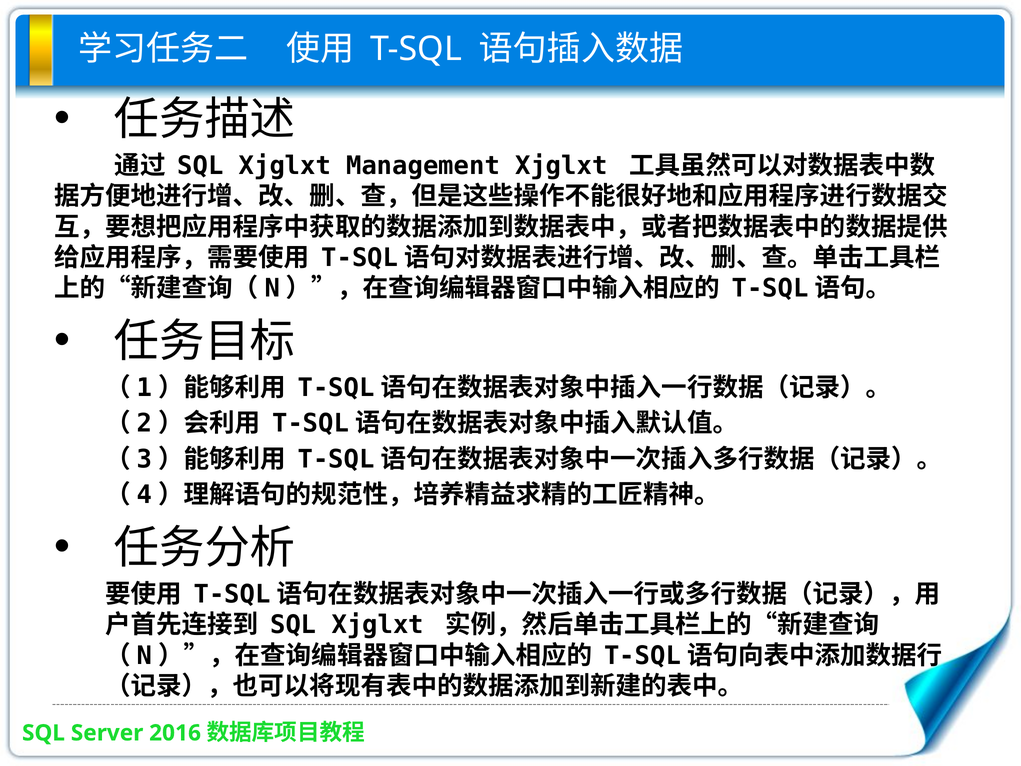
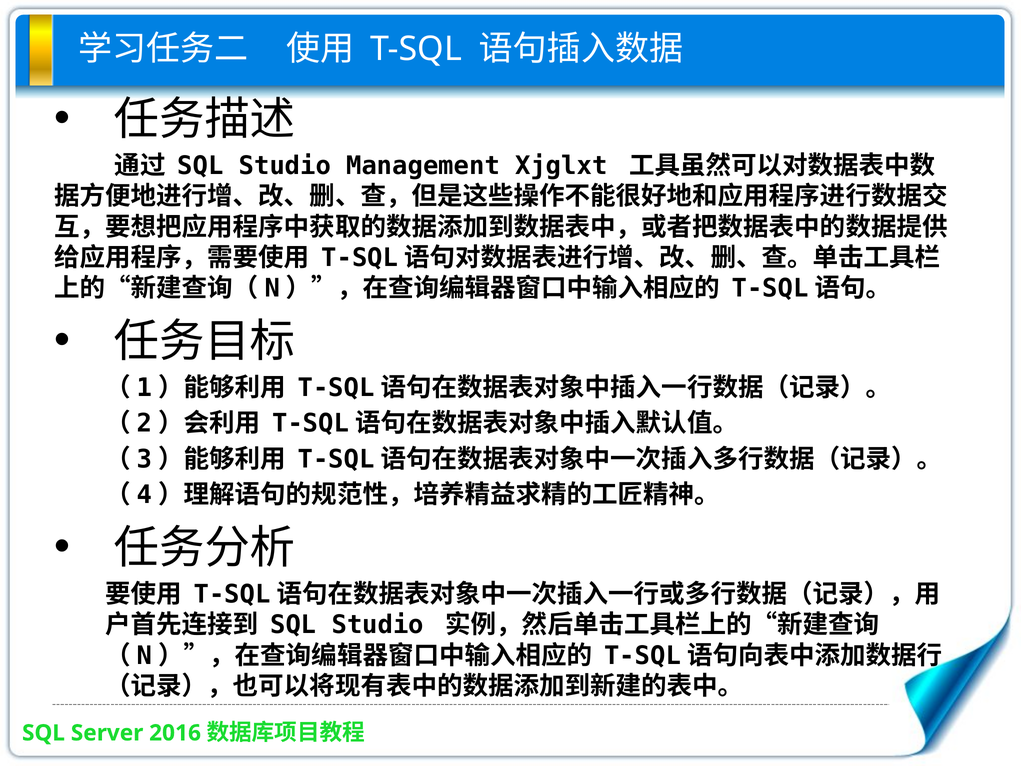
Xjglxt at (285, 166): Xjglxt -> Studio
Xjglxt at (378, 625): Xjglxt -> Studio
